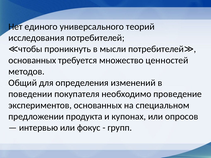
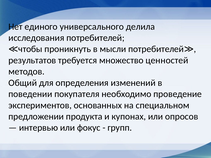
теорий: теорий -> делила
основанных at (32, 60): основанных -> результатов
